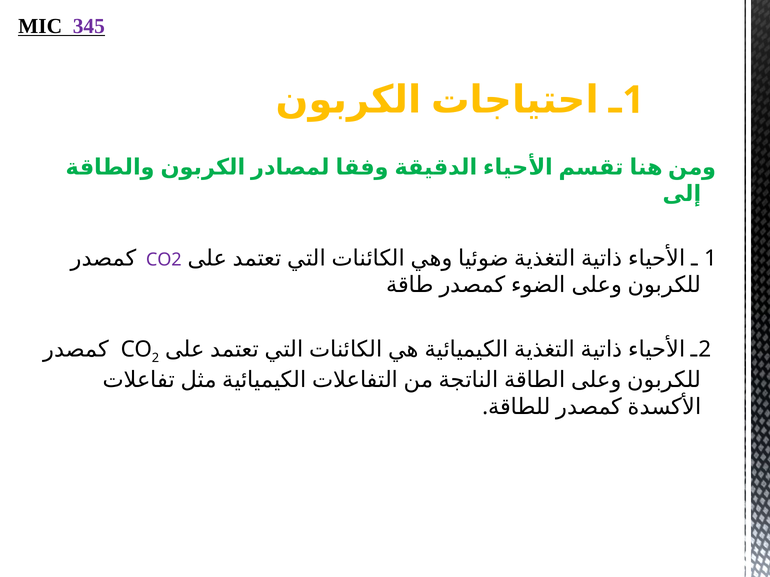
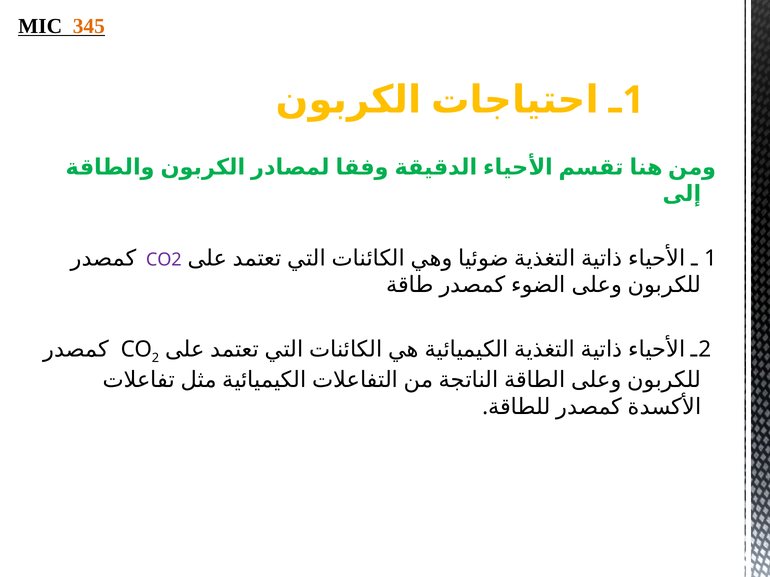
345 colour: purple -> orange
